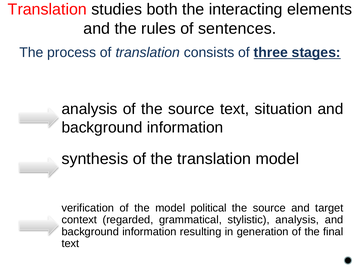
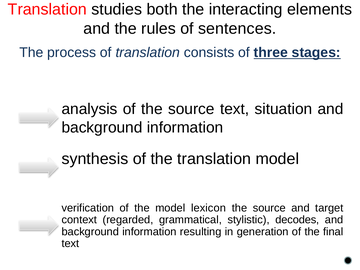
political: political -> lexicon
stylistic analysis: analysis -> decodes
